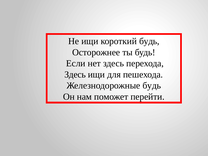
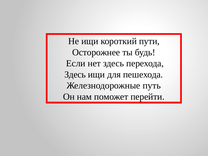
короткий будь: будь -> пути
Железнодорожные будь: будь -> путь
